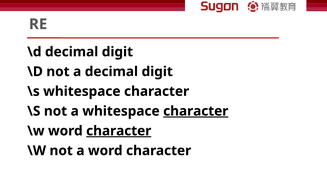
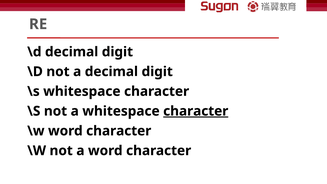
character at (119, 131) underline: present -> none
